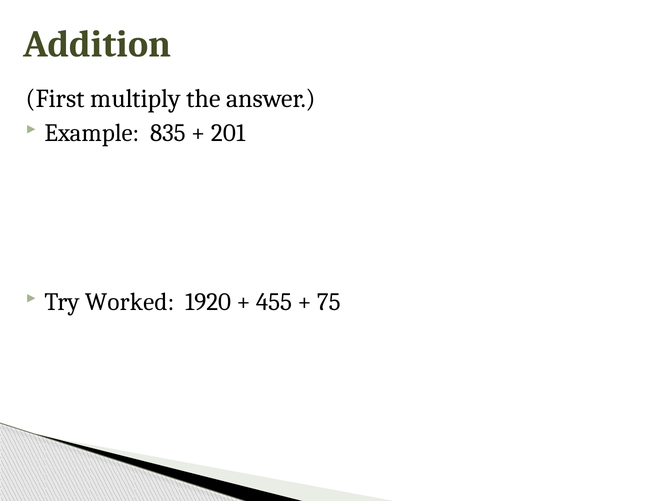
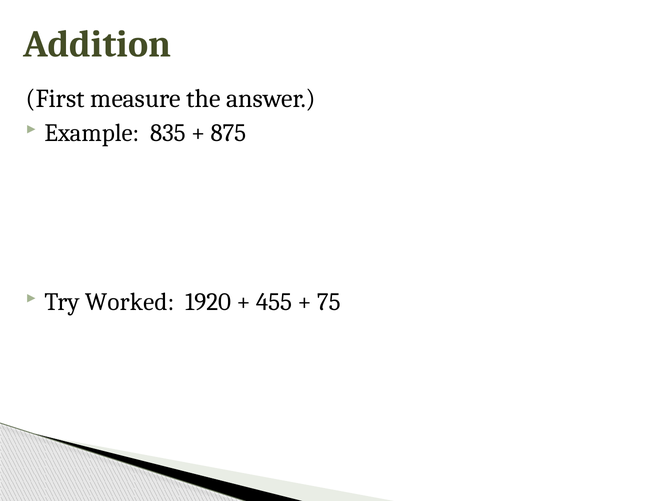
multiply: multiply -> measure
201: 201 -> 875
